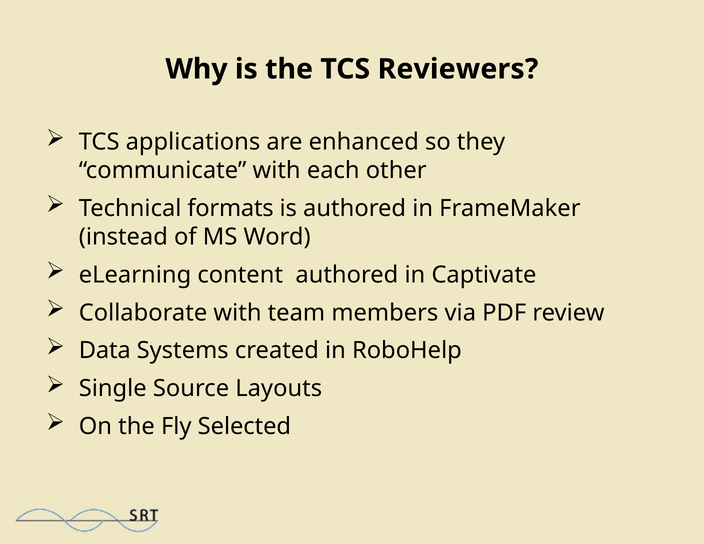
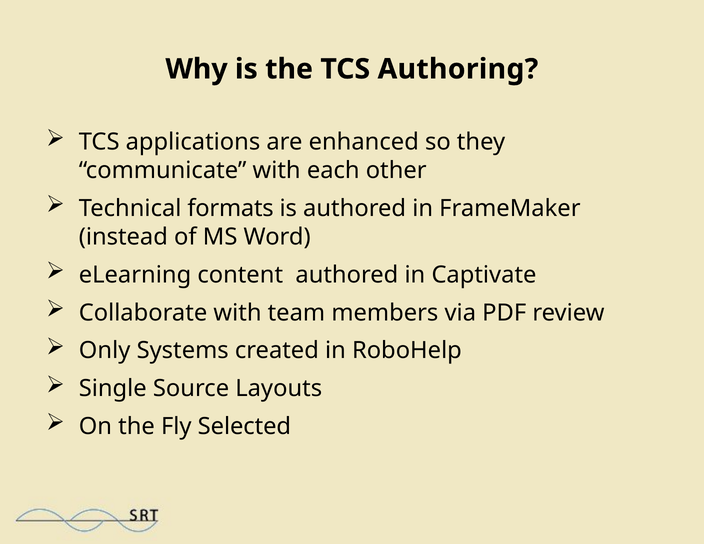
Reviewers: Reviewers -> Authoring
Data: Data -> Only
